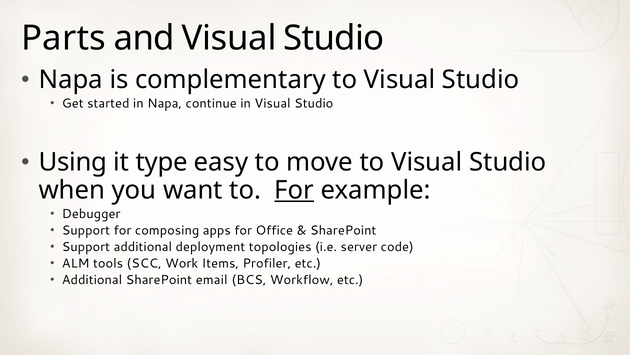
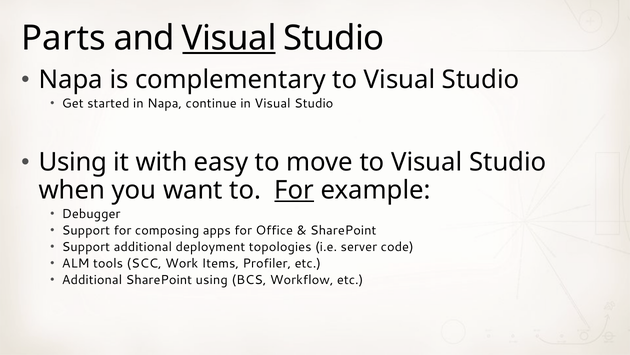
Visual at (229, 38) underline: none -> present
type: type -> with
SharePoint email: email -> using
